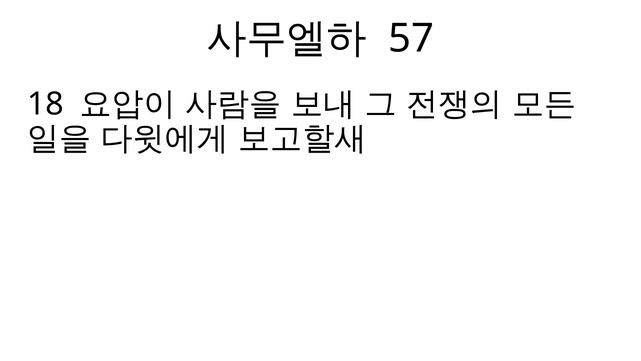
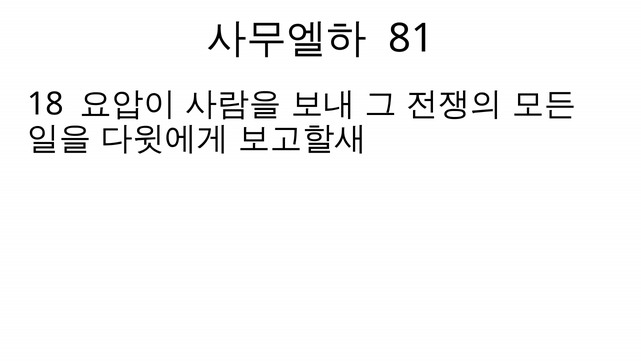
57: 57 -> 81
